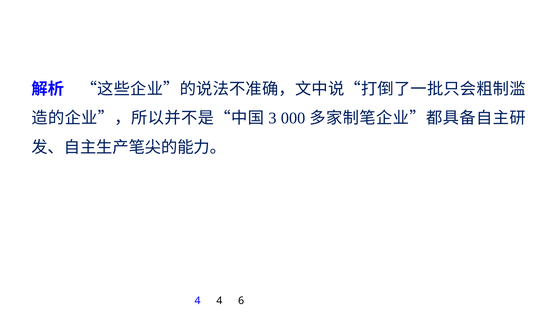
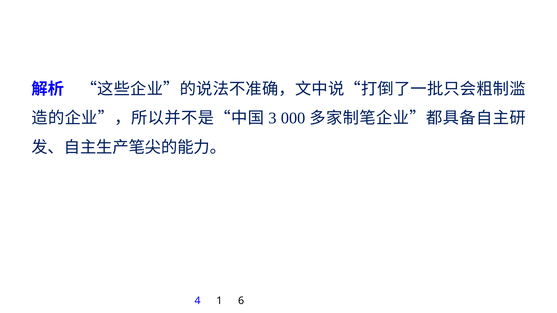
4 4: 4 -> 1
